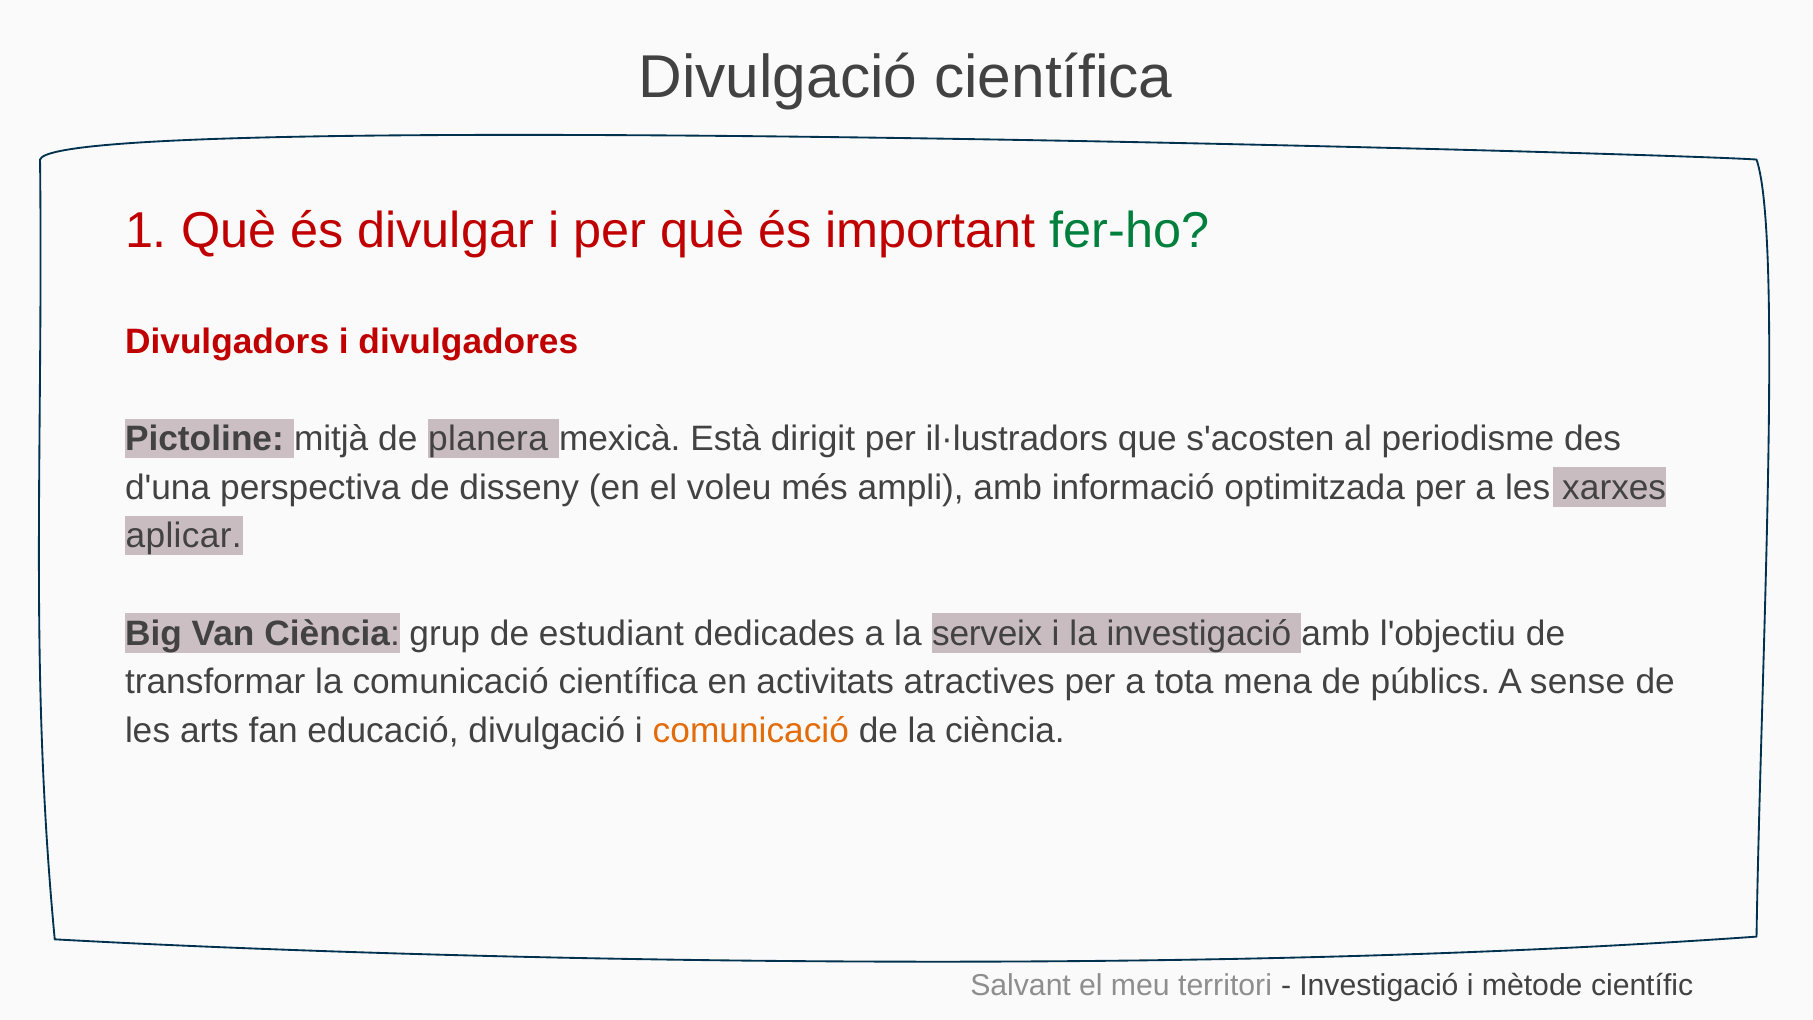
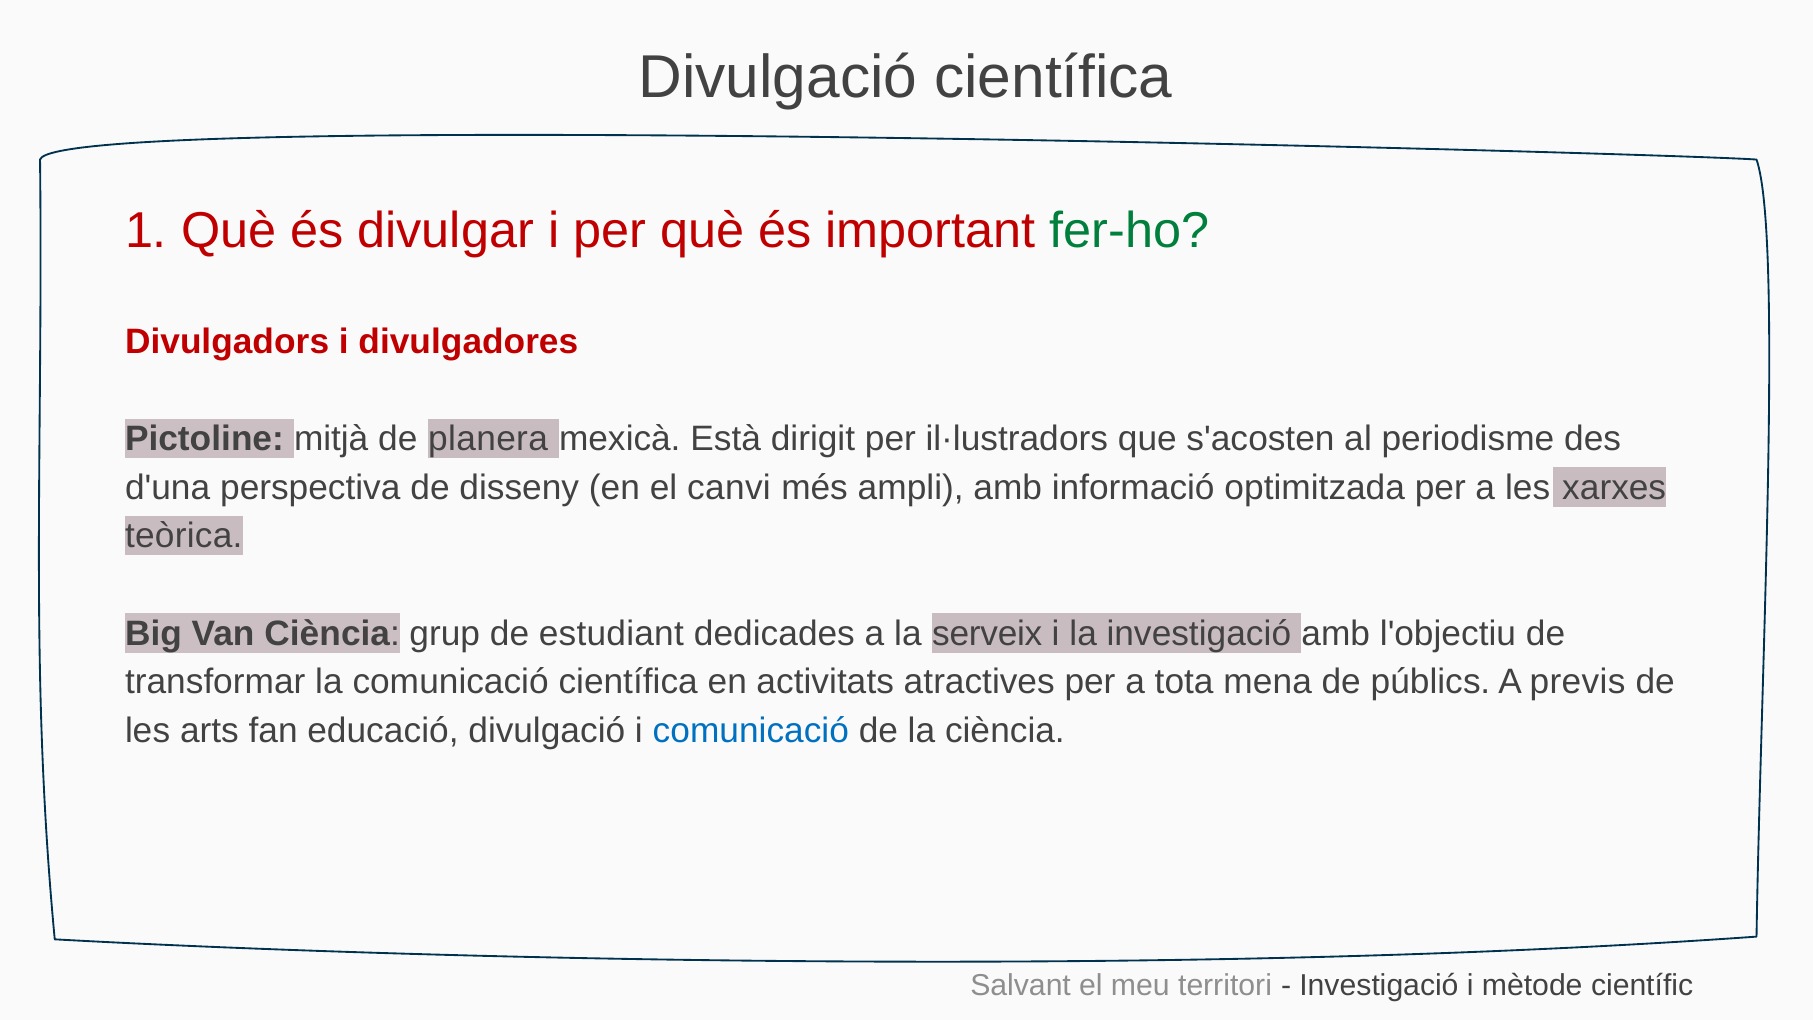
voleu: voleu -> canvi
aplicar: aplicar -> teòrica
sense: sense -> previs
comunicació at (751, 731) colour: orange -> blue
